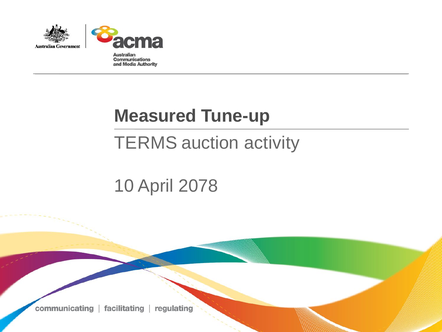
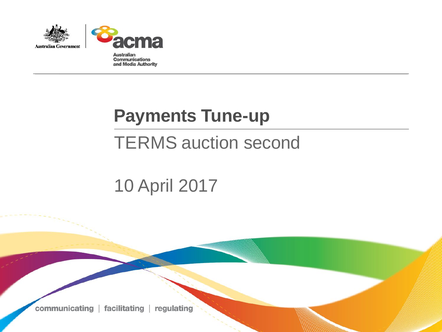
Measured: Measured -> Payments
activity: activity -> second
2078: 2078 -> 2017
